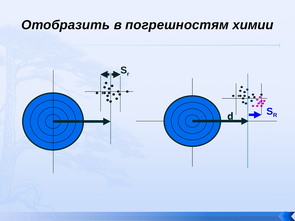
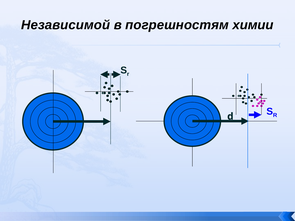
Отобразить: Отобразить -> Независимой
